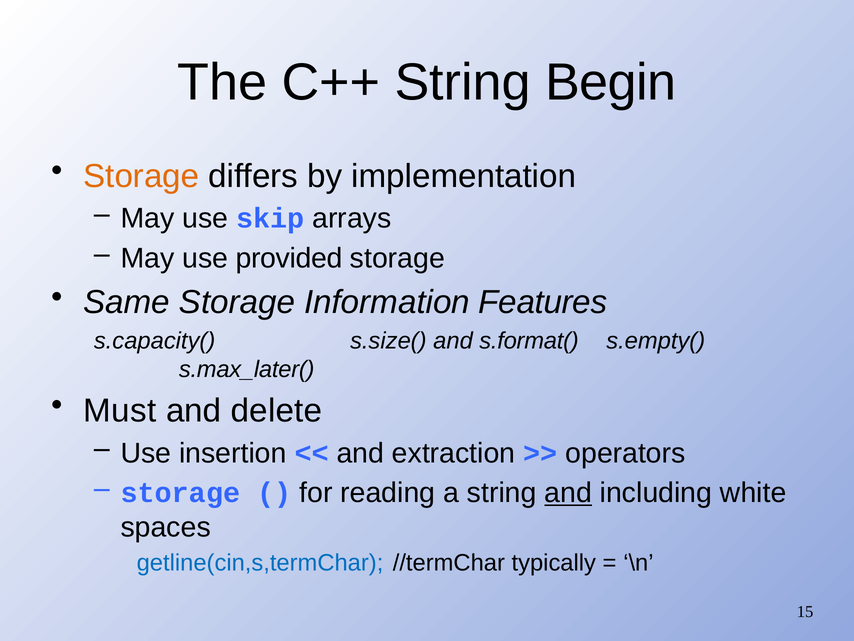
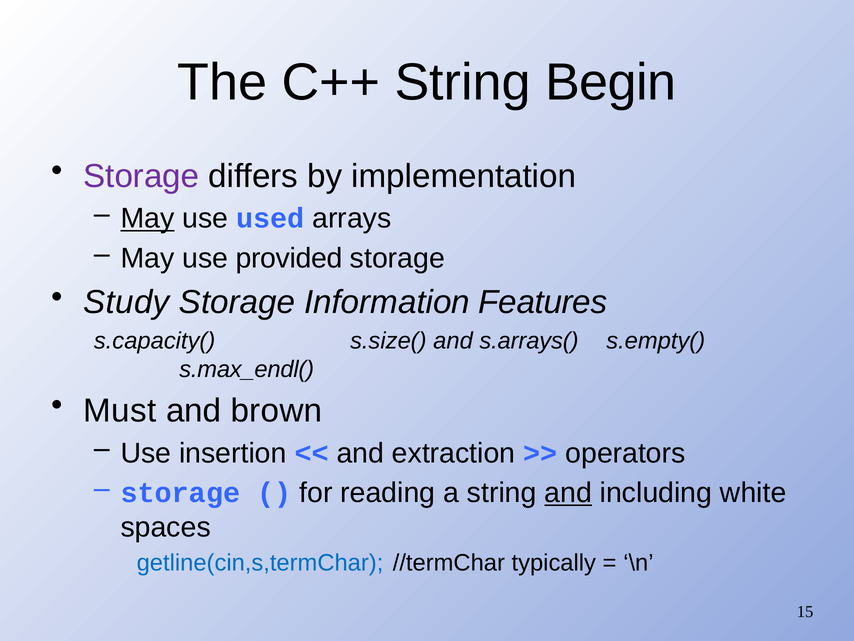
Storage at (141, 176) colour: orange -> purple
May at (147, 218) underline: none -> present
skip: skip -> used
Same: Same -> Study
s.format(: s.format( -> s.arrays(
s.max_later(: s.max_later( -> s.max_endl(
delete: delete -> brown
